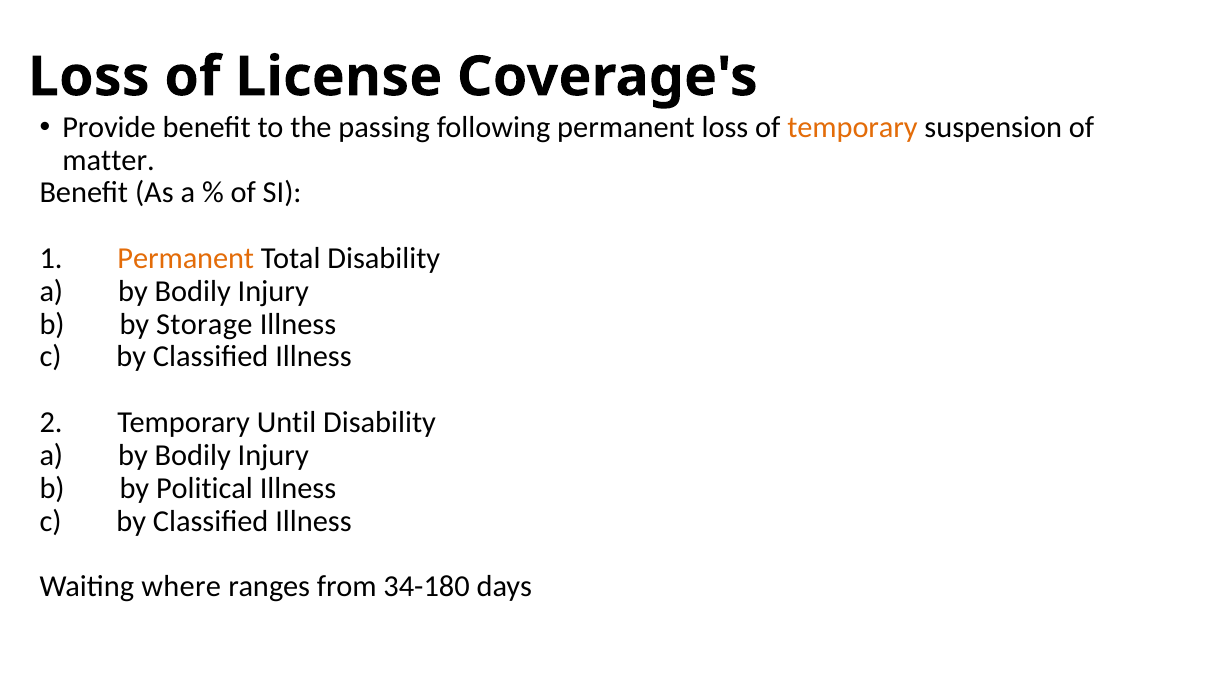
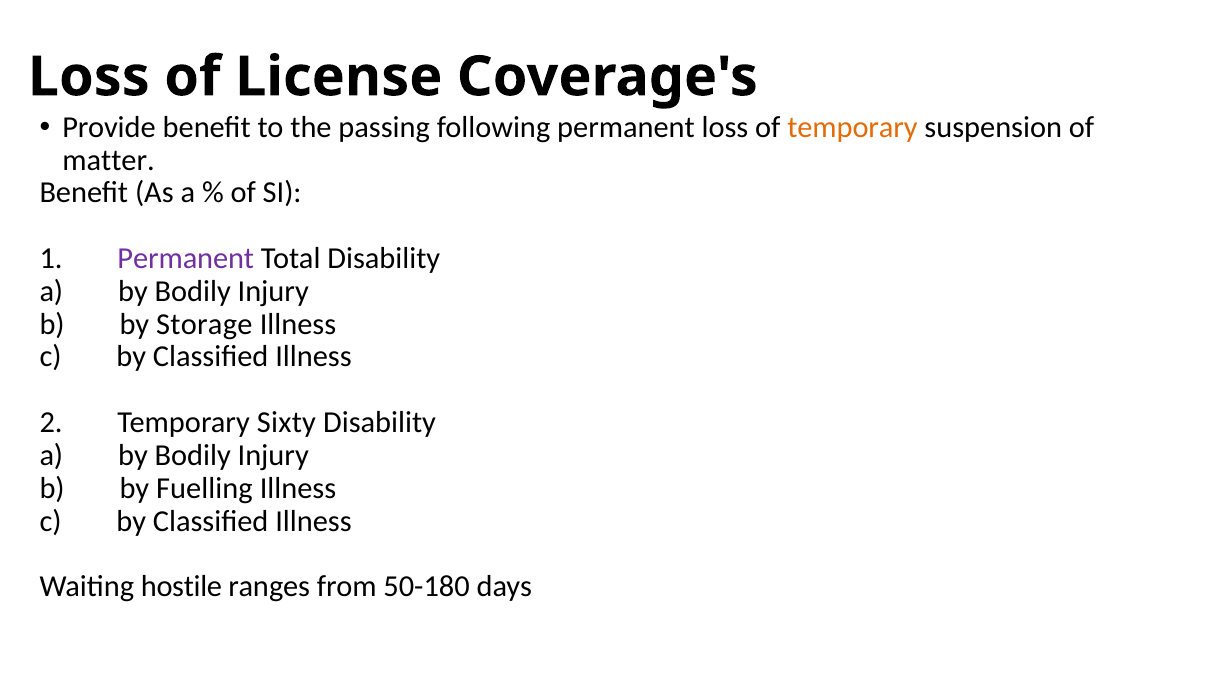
Permanent at (186, 258) colour: orange -> purple
Until: Until -> Sixty
Political: Political -> Fuelling
where: where -> hostile
34-180: 34-180 -> 50-180
